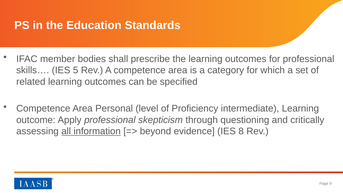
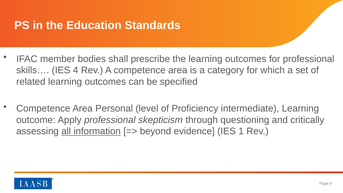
5: 5 -> 4
8: 8 -> 1
